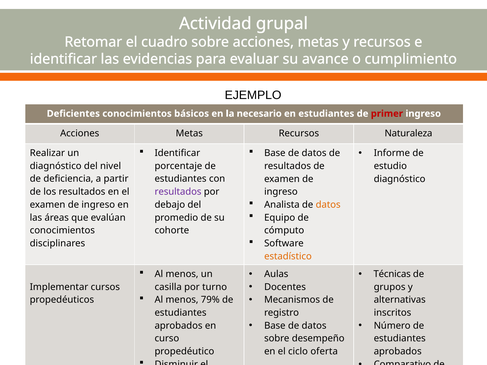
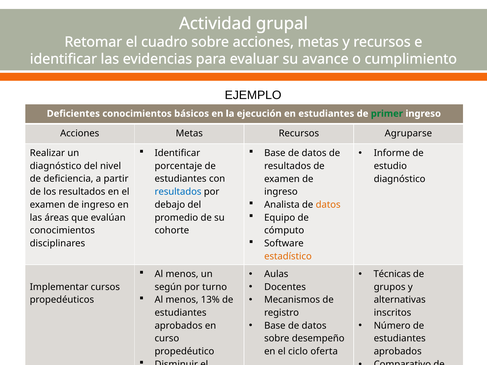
necesario: necesario -> ejecución
primer colour: red -> green
Naturaleza: Naturaleza -> Agruparse
resultados at (178, 192) colour: purple -> blue
casilla: casilla -> según
79%: 79% -> 13%
